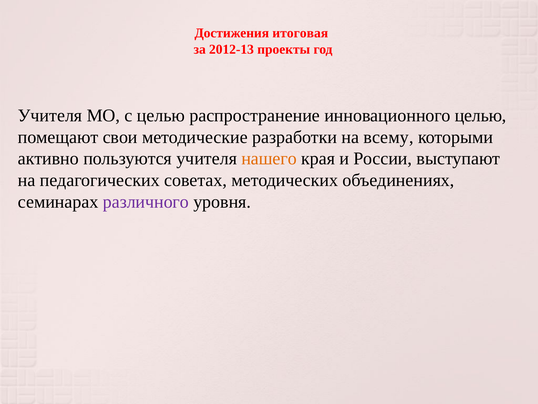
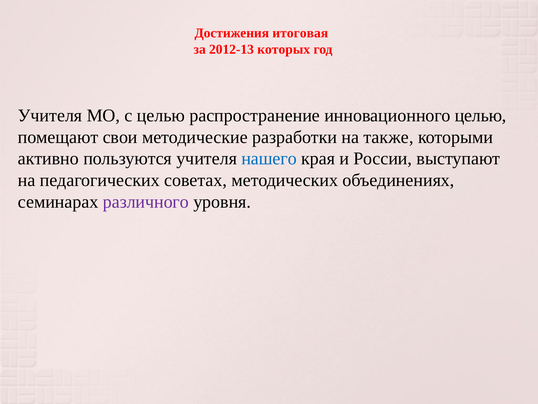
проекты: проекты -> которых
всему: всему -> также
нашего colour: orange -> blue
